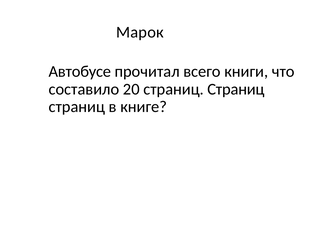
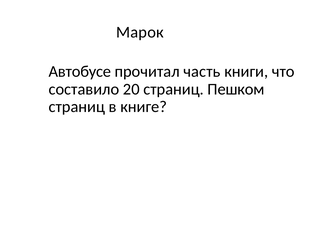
всего: всего -> часть
20 страниц Страниц: Страниц -> Пешком
